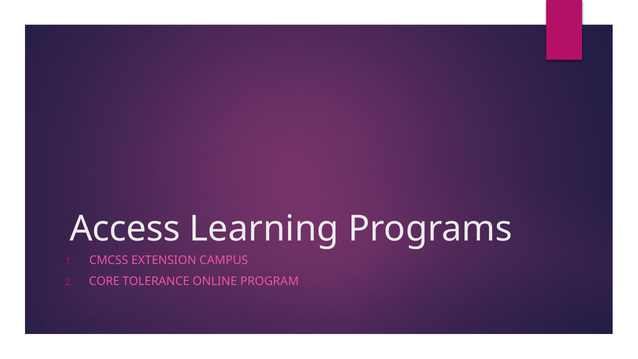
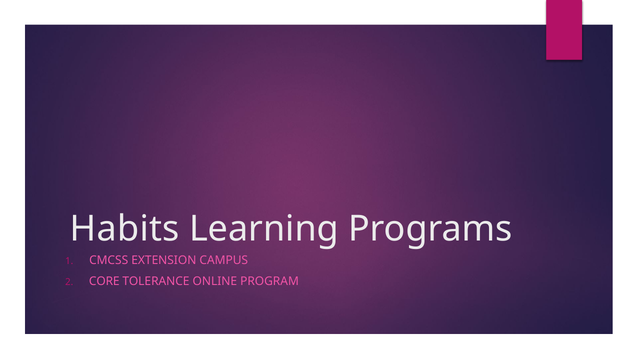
Access: Access -> Habits
